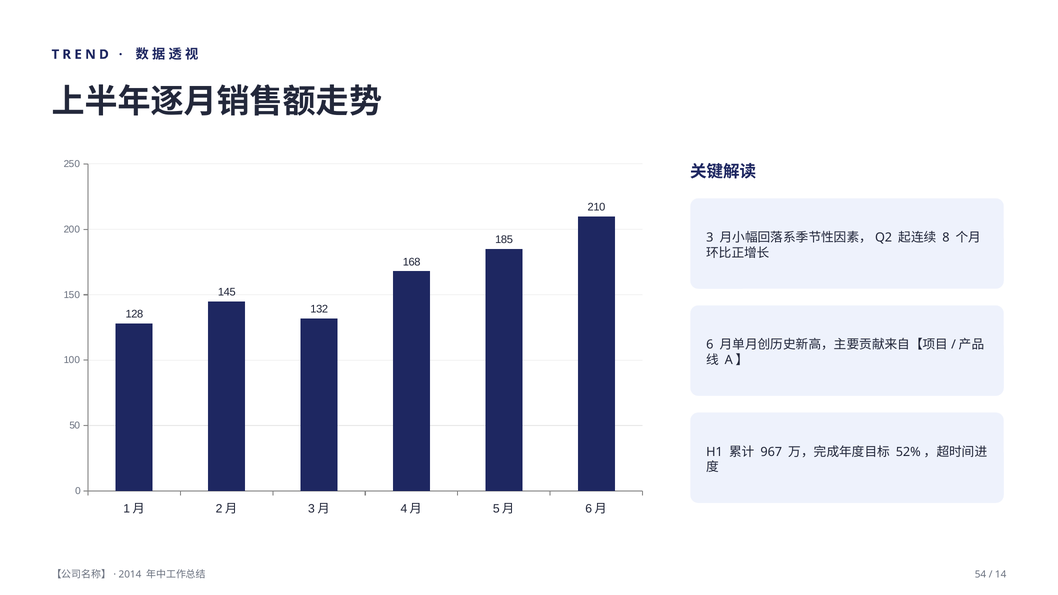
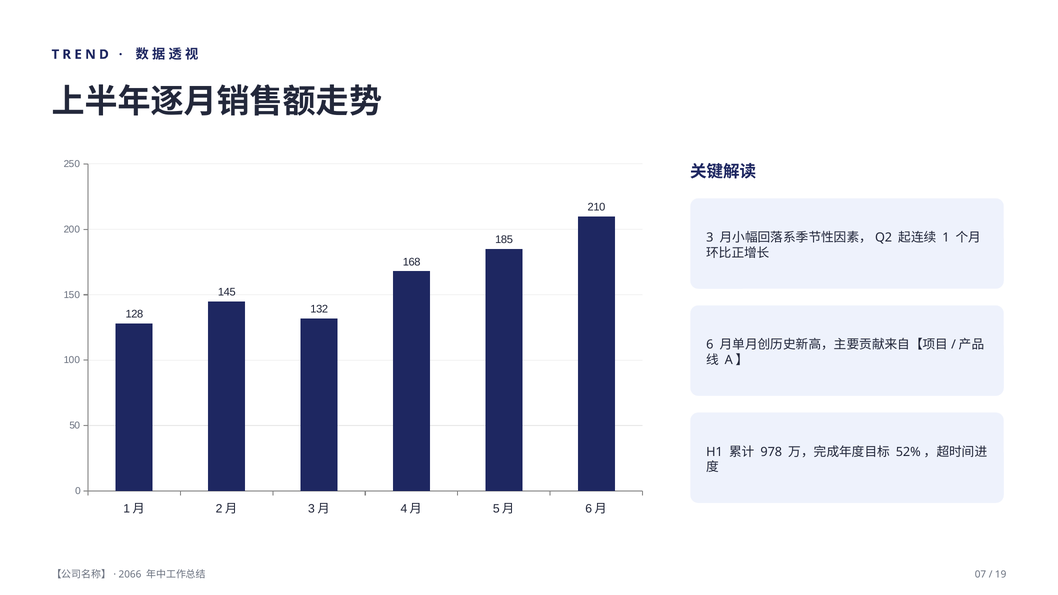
8: 8 -> 1
967: 967 -> 978
2014: 2014 -> 2066
54: 54 -> 07
14: 14 -> 19
